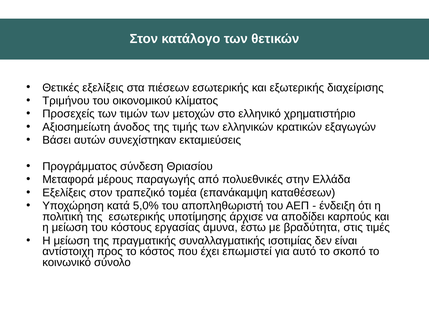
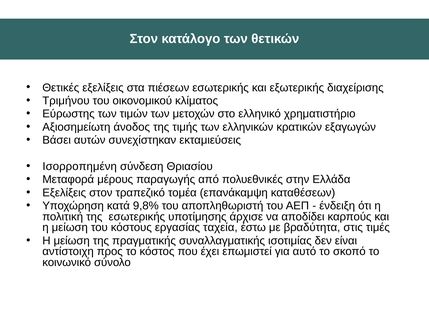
Προσεχείς: Προσεχείς -> Εύρωστης
Προγράμματος: Προγράμματος -> Ισορροπημένη
5,0%: 5,0% -> 9,8%
άμυνα: άμυνα -> ταχεία
